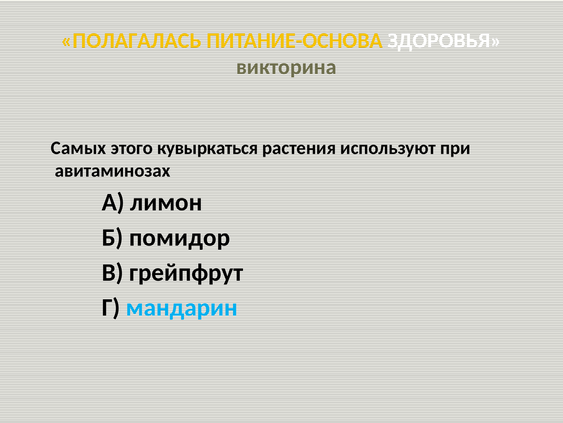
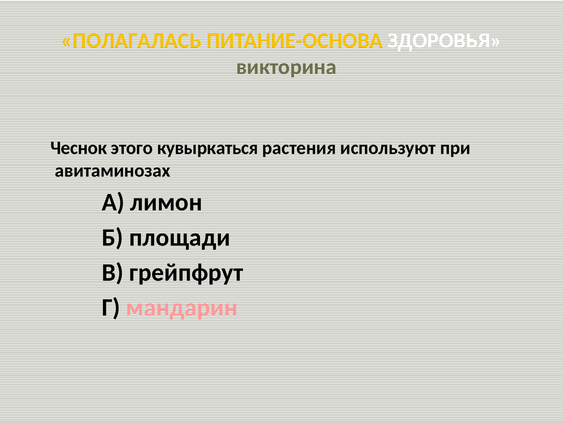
Самых: Самых -> Чеснок
помидор: помидор -> площади
мандарин colour: light blue -> pink
